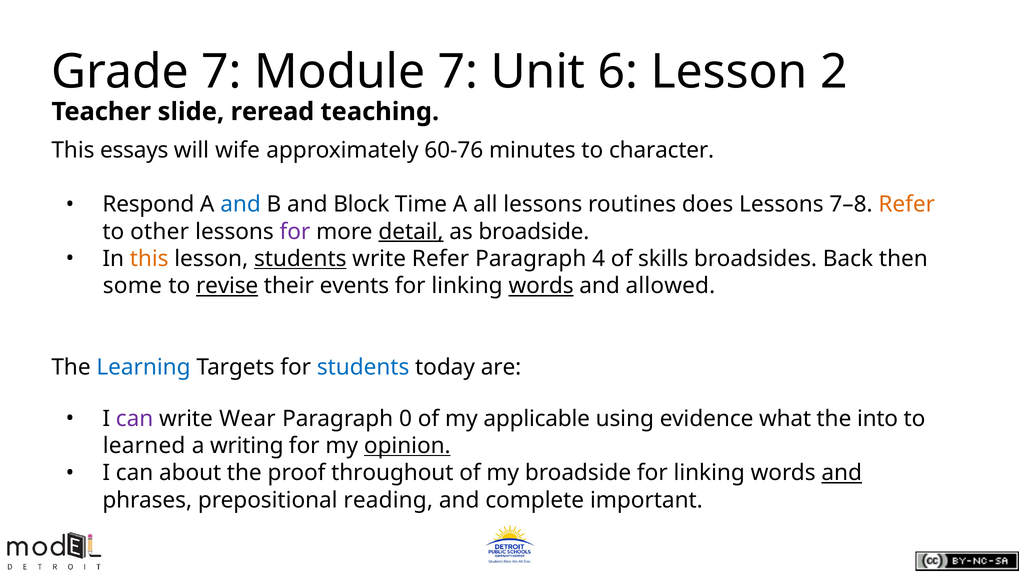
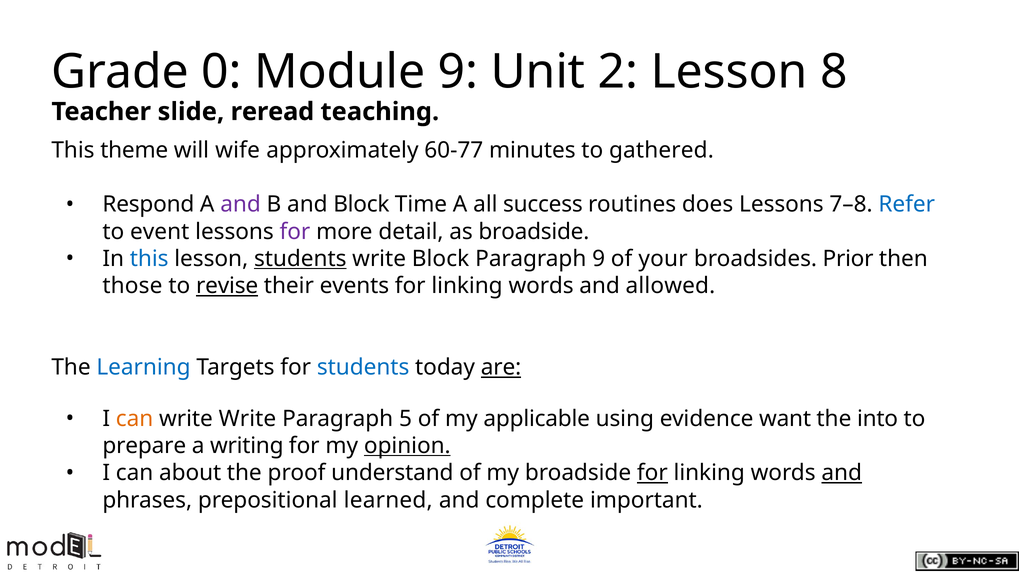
Grade 7: 7 -> 0
Module 7: 7 -> 9
6: 6 -> 2
2: 2 -> 8
essays: essays -> theme
60-76: 60-76 -> 60-77
character: character -> gathered
and at (241, 205) colour: blue -> purple
all lessons: lessons -> success
Refer at (907, 205) colour: orange -> blue
other: other -> event
detail underline: present -> none
this at (149, 259) colour: orange -> blue
write Refer: Refer -> Block
Paragraph 4: 4 -> 9
skills: skills -> your
Back: Back -> Prior
some: some -> those
words at (541, 286) underline: present -> none
are underline: none -> present
can at (135, 419) colour: purple -> orange
write Wear: Wear -> Write
0: 0 -> 5
what: what -> want
learned: learned -> prepare
throughout: throughout -> understand
for at (652, 473) underline: none -> present
reading: reading -> learned
